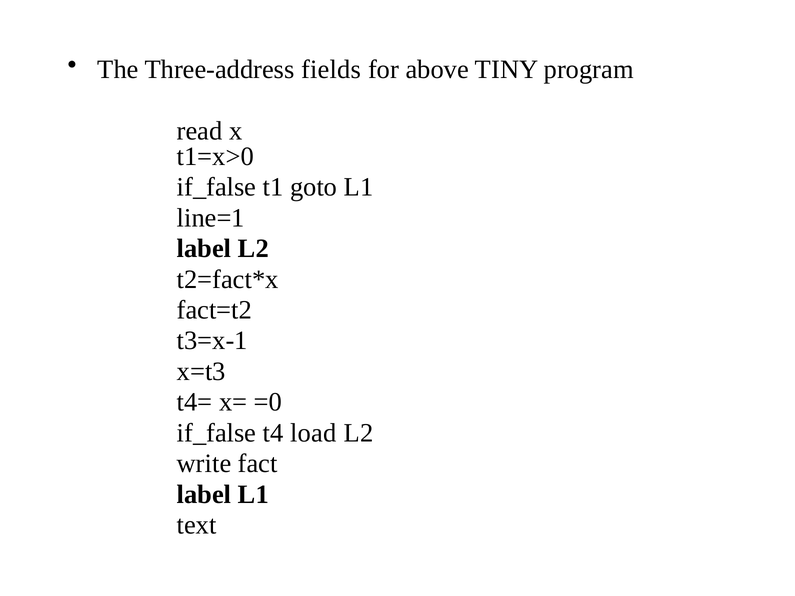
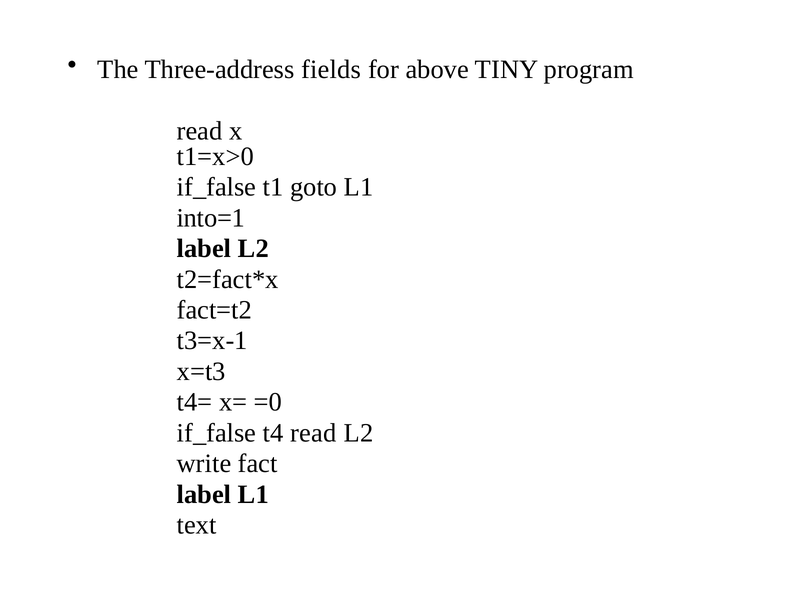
line=1: line=1 -> into=1
t4 load: load -> read
